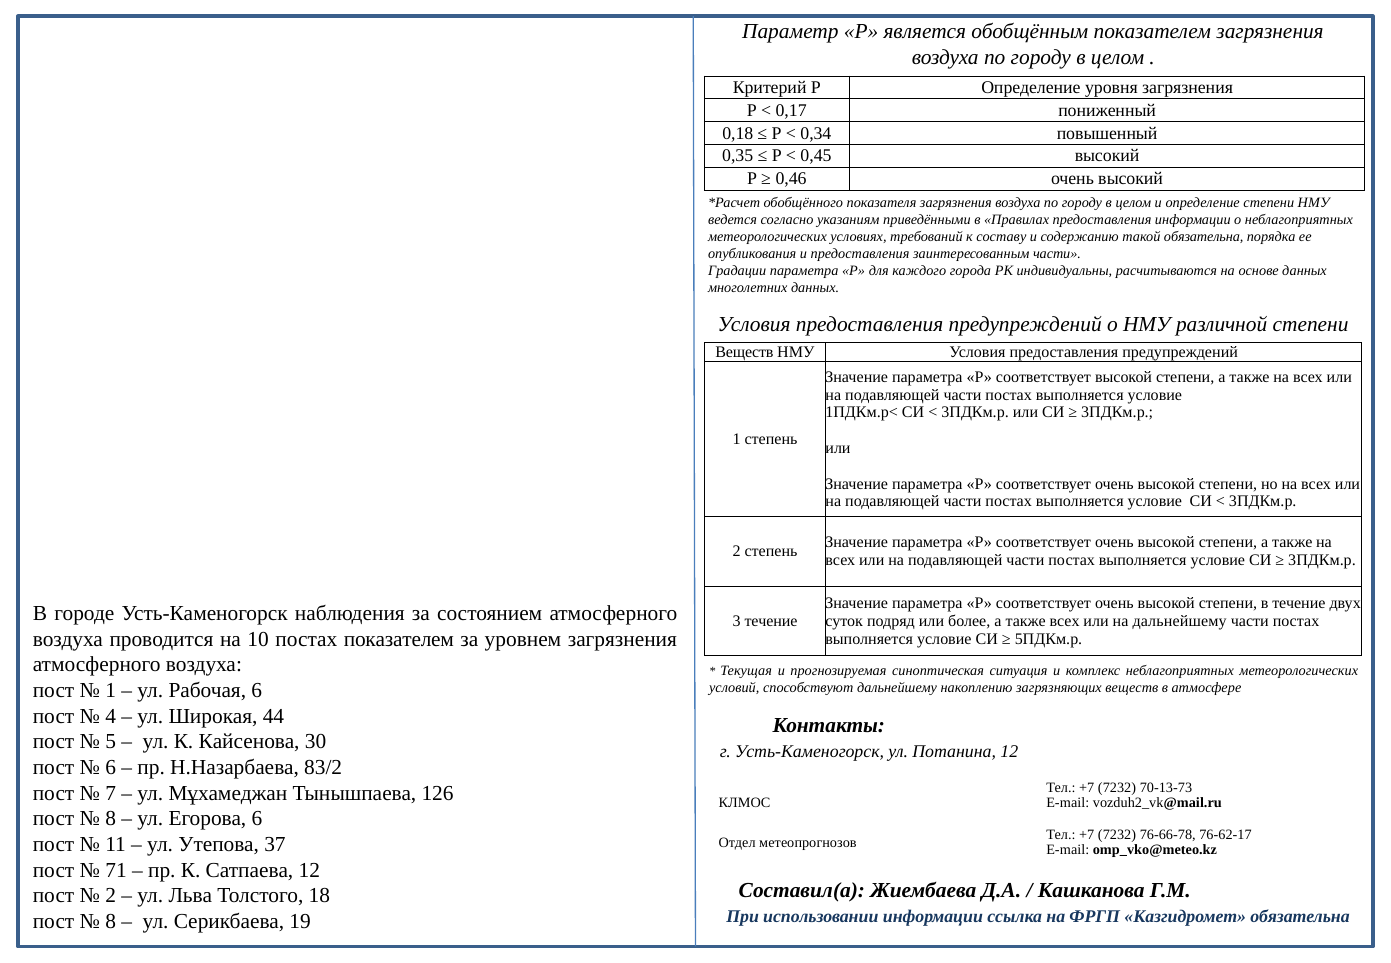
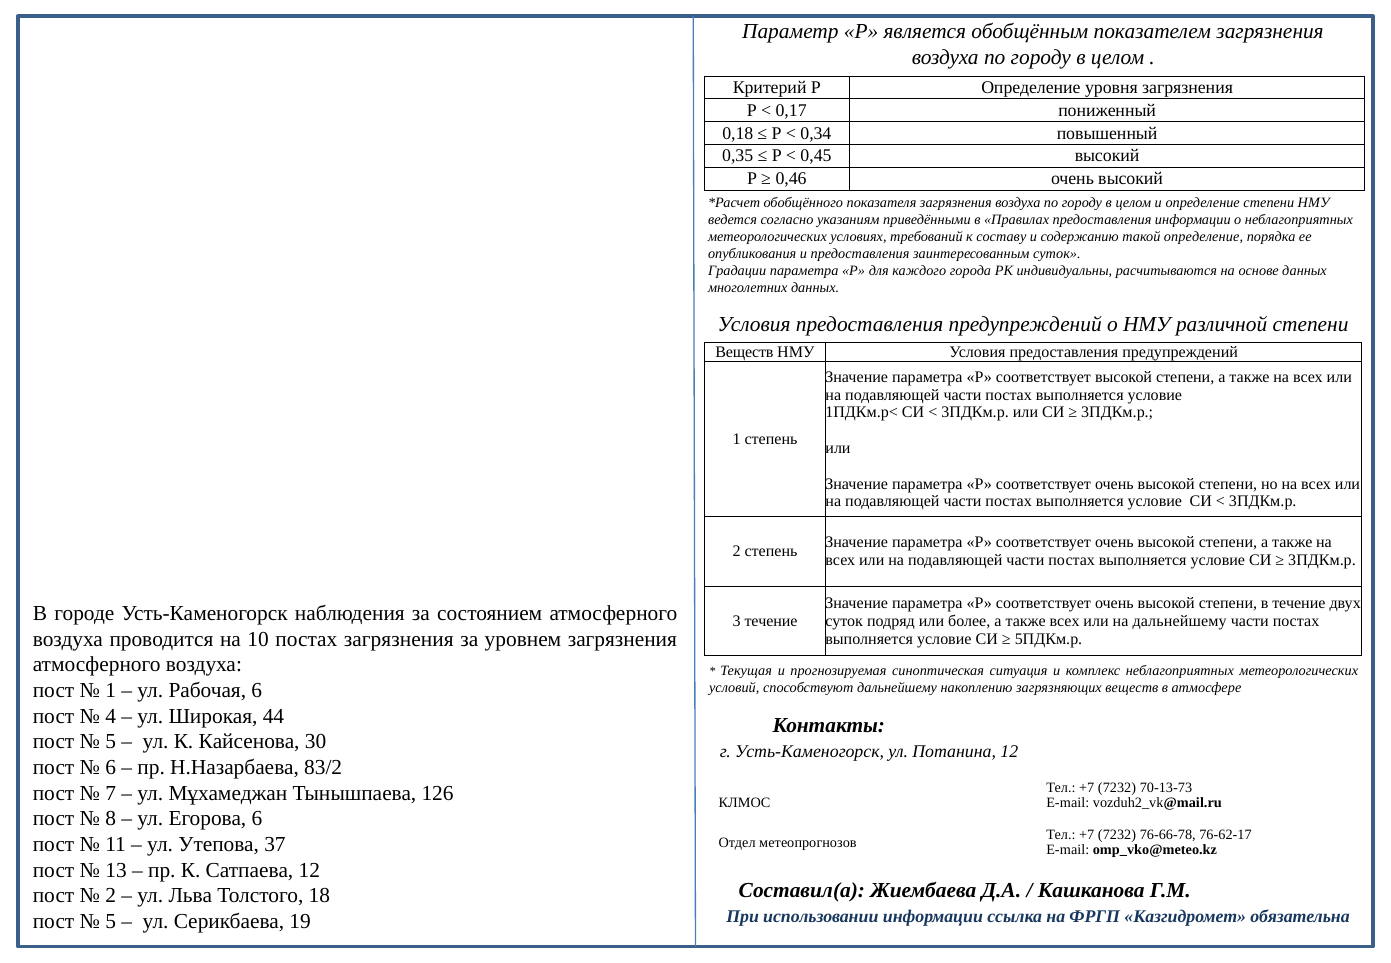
такой обязательна: обязательна -> определение
заинтересованным части: части -> суток
постах показателем: показателем -> загрязнения
71: 71 -> 13
8 at (111, 921): 8 -> 5
